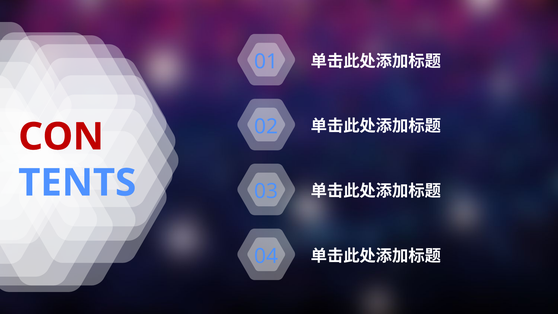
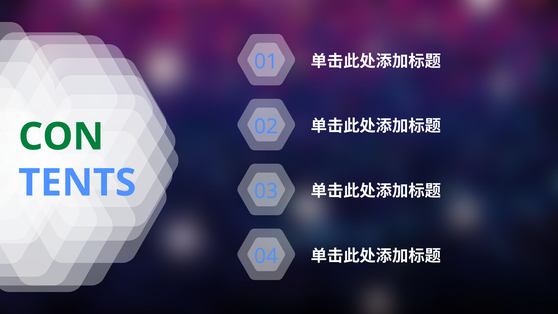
CON colour: red -> green
